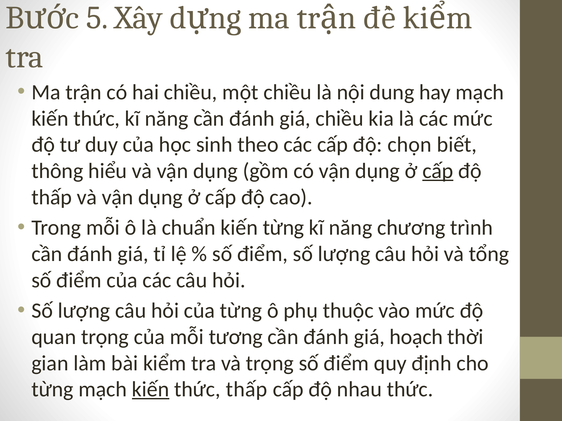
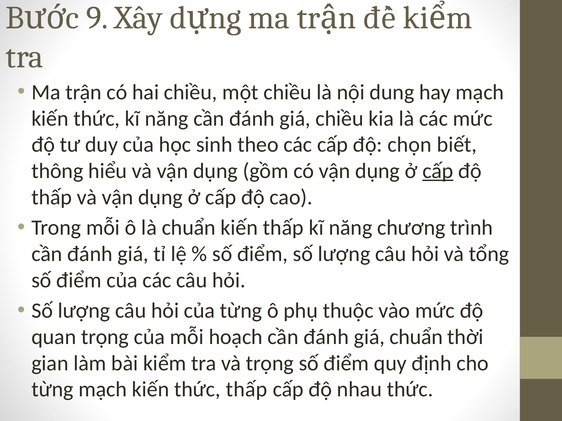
5: 5 -> 9
kiến từng: từng -> thấp
tương: tương -> hoạch
giá hoạch: hoạch -> chuẩn
kiến at (151, 390) underline: present -> none
